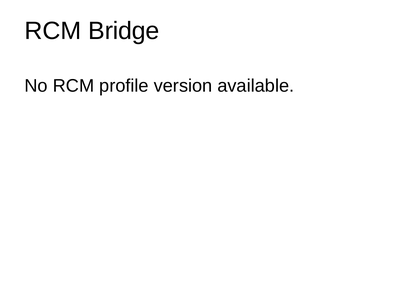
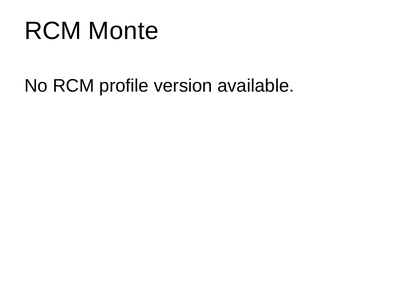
Bridge: Bridge -> Monte
